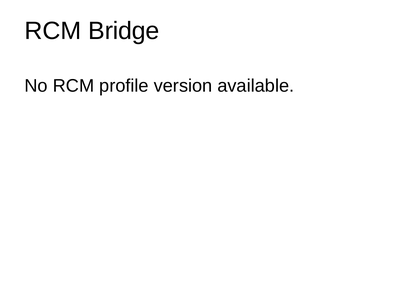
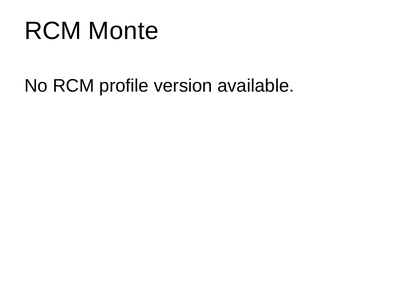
Bridge: Bridge -> Monte
